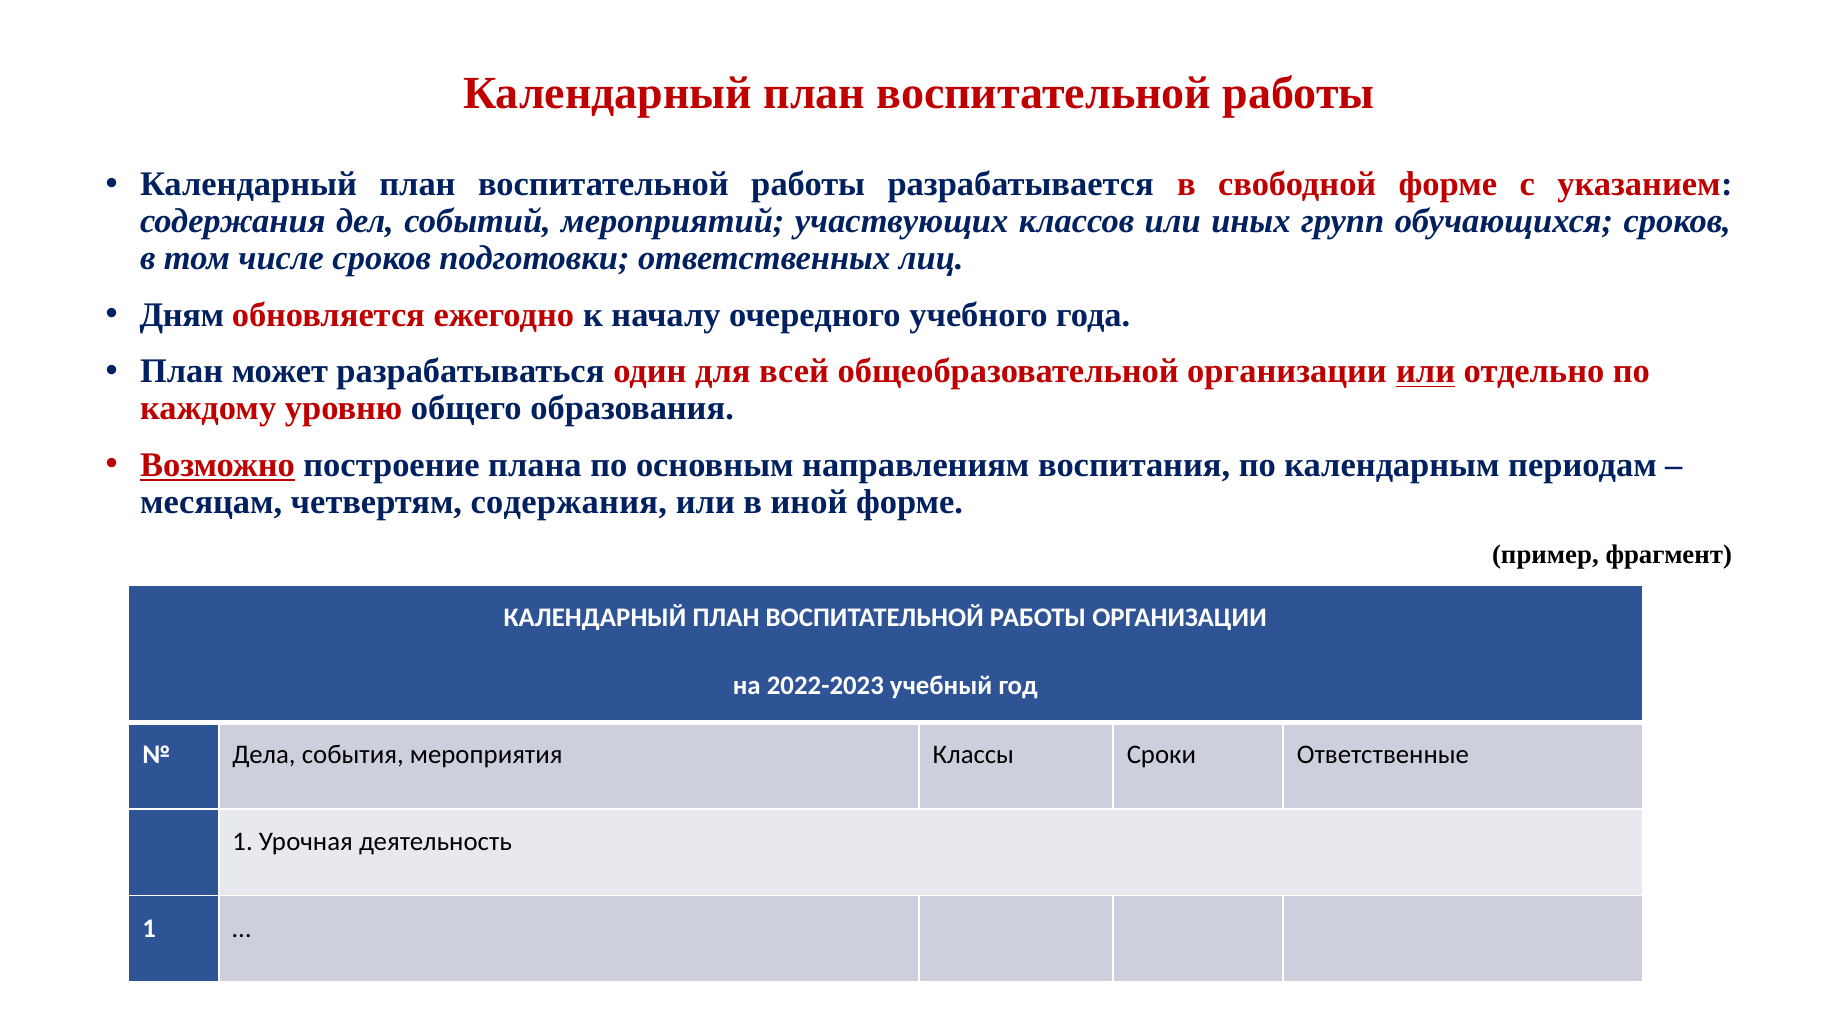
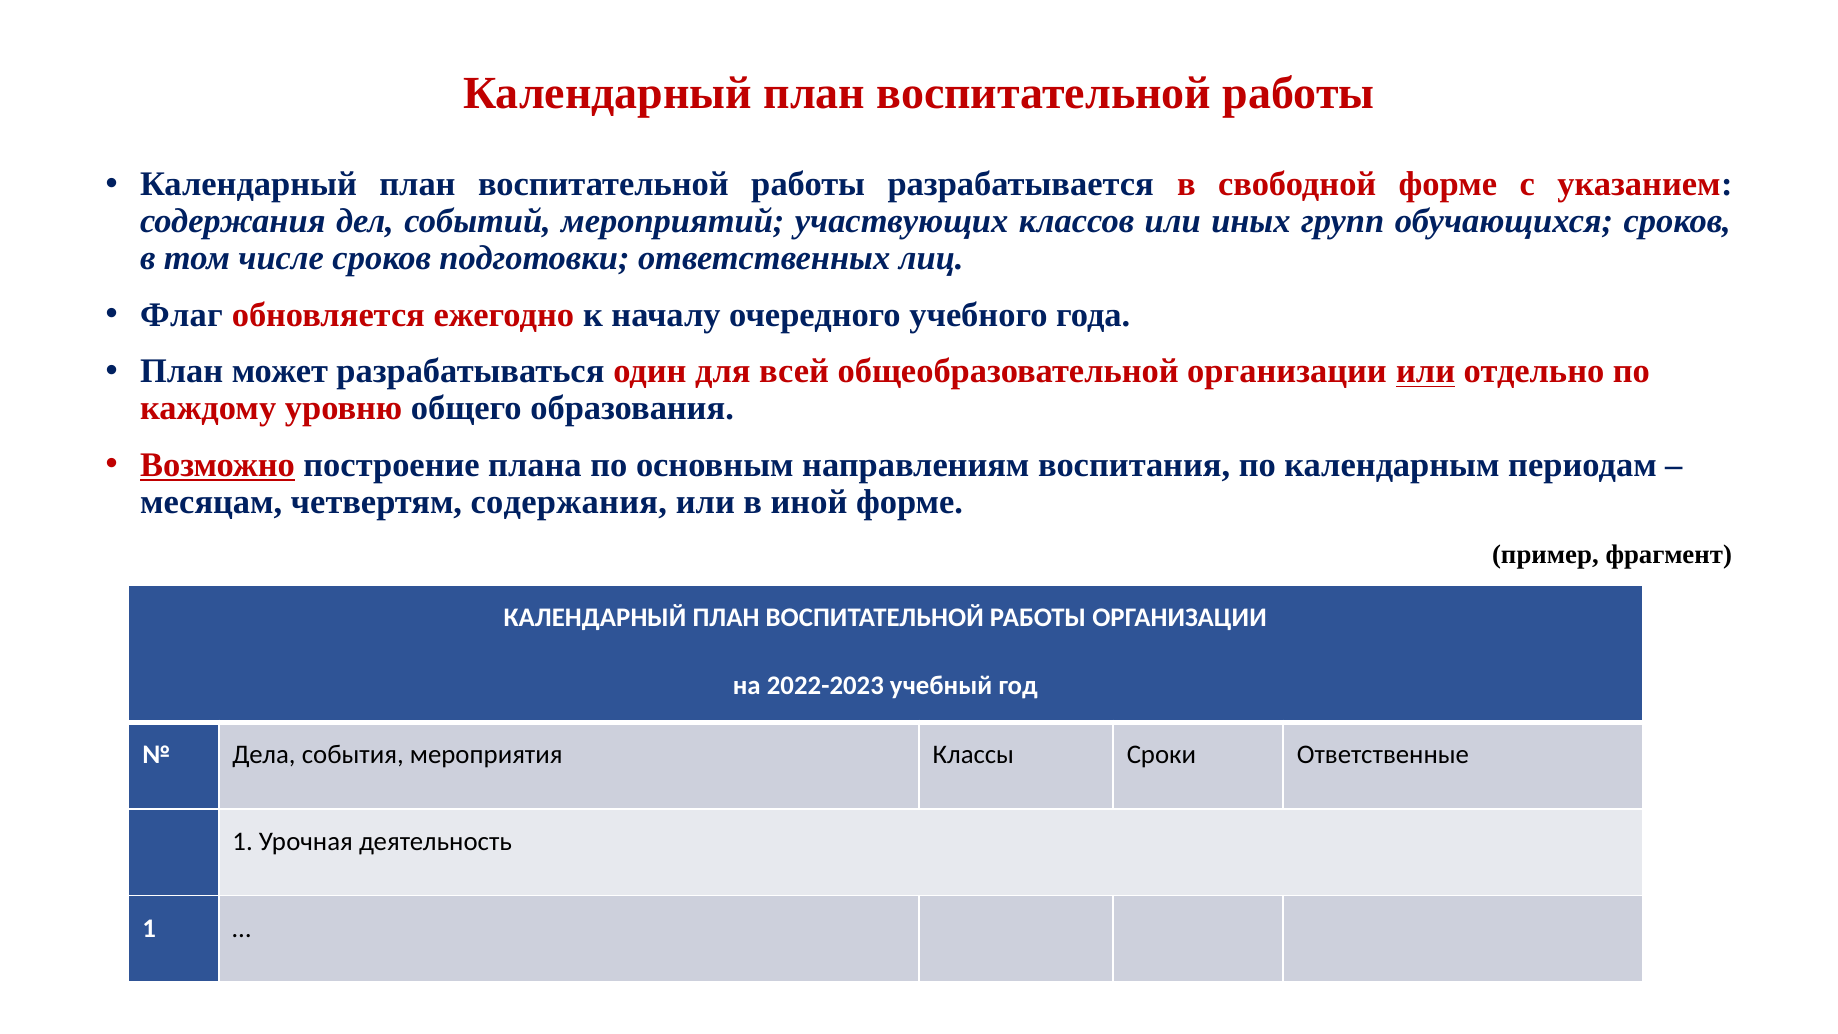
Дням: Дням -> Флаг
